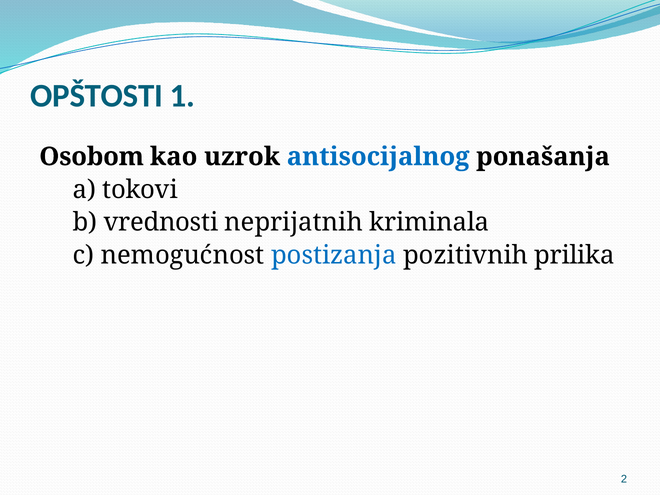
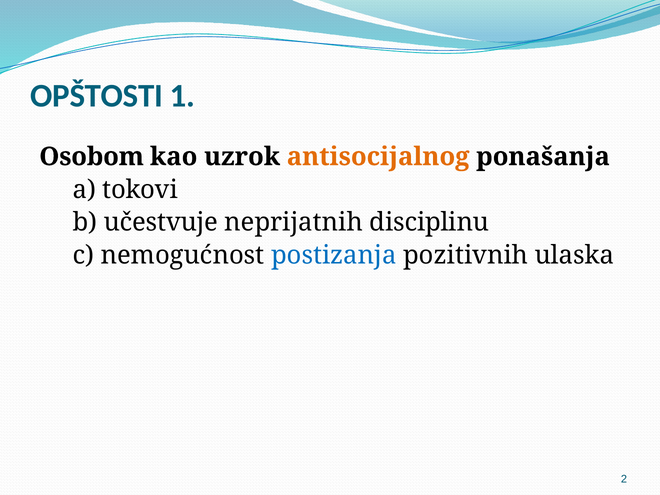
antisocijalnog colour: blue -> orange
vrednosti: vrednosti -> učestvuje
kriminala: kriminala -> disciplinu
prilika: prilika -> ulaska
